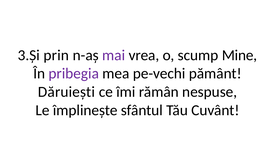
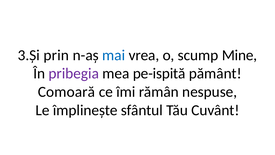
mai colour: purple -> blue
pe-vechi: pe-vechi -> pe-ispită
Dăruiești: Dăruiești -> Comoară
